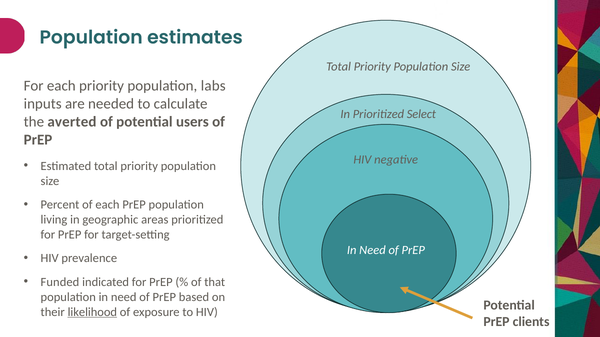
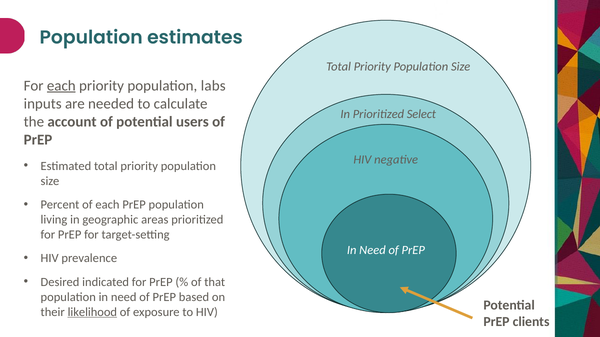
each at (61, 86) underline: none -> present
averted: averted -> account
Funded: Funded -> Desired
